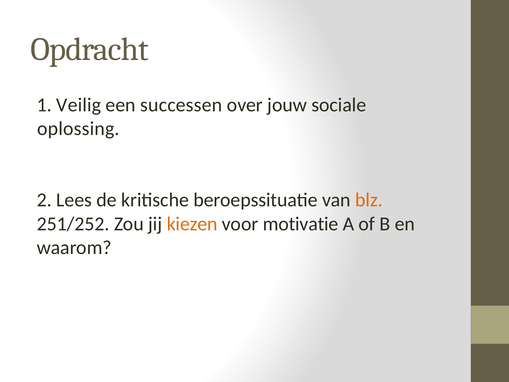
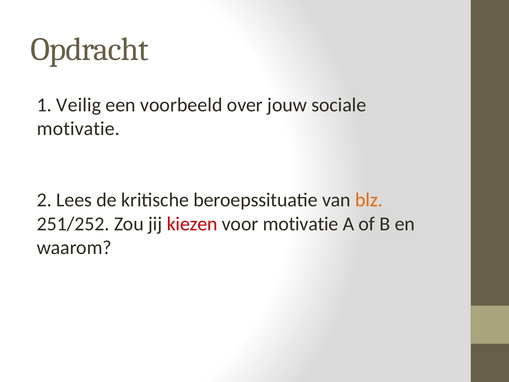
successen: successen -> voorbeeld
oplossing at (78, 129): oplossing -> motivatie
kiezen colour: orange -> red
